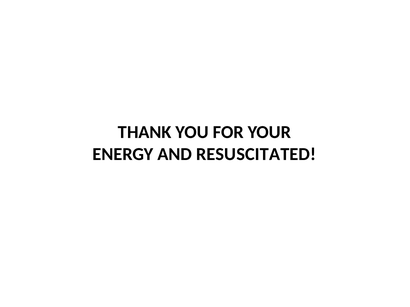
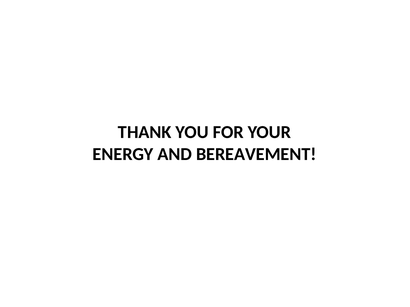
RESUSCITATED: RESUSCITATED -> BEREAVEMENT
